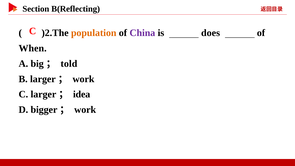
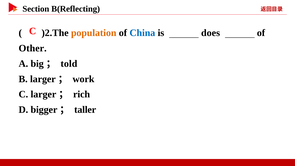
China colour: purple -> blue
When: When -> Other
idea: idea -> rich
work at (85, 110): work -> taller
